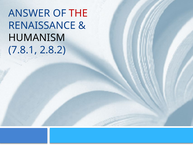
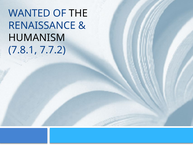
ANSWER: ANSWER -> WANTED
THE colour: red -> black
2.8.2: 2.8.2 -> 7.7.2
